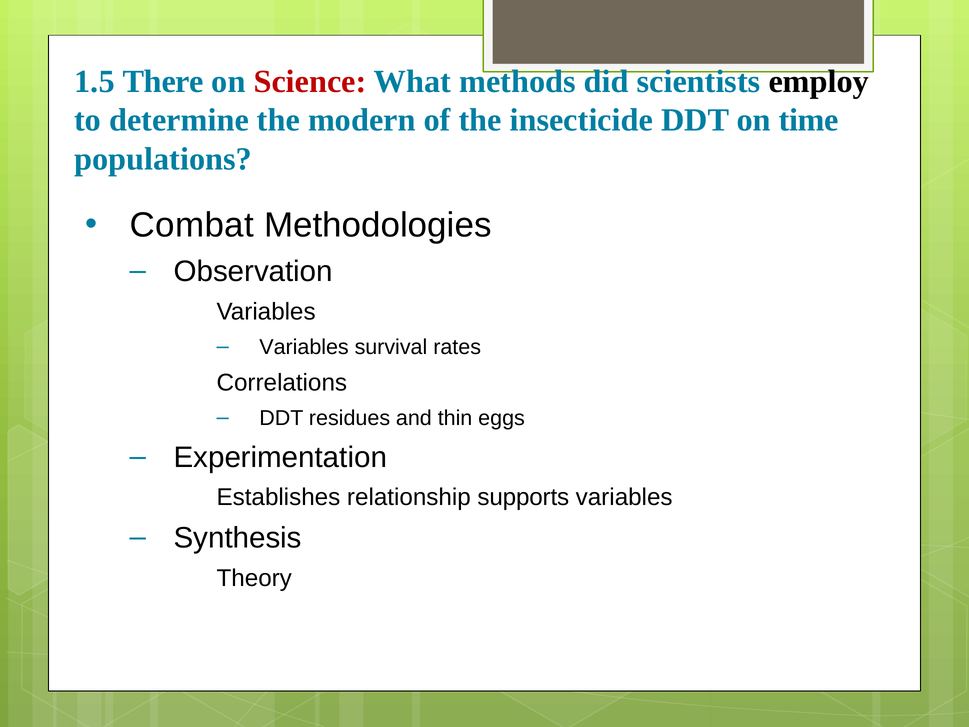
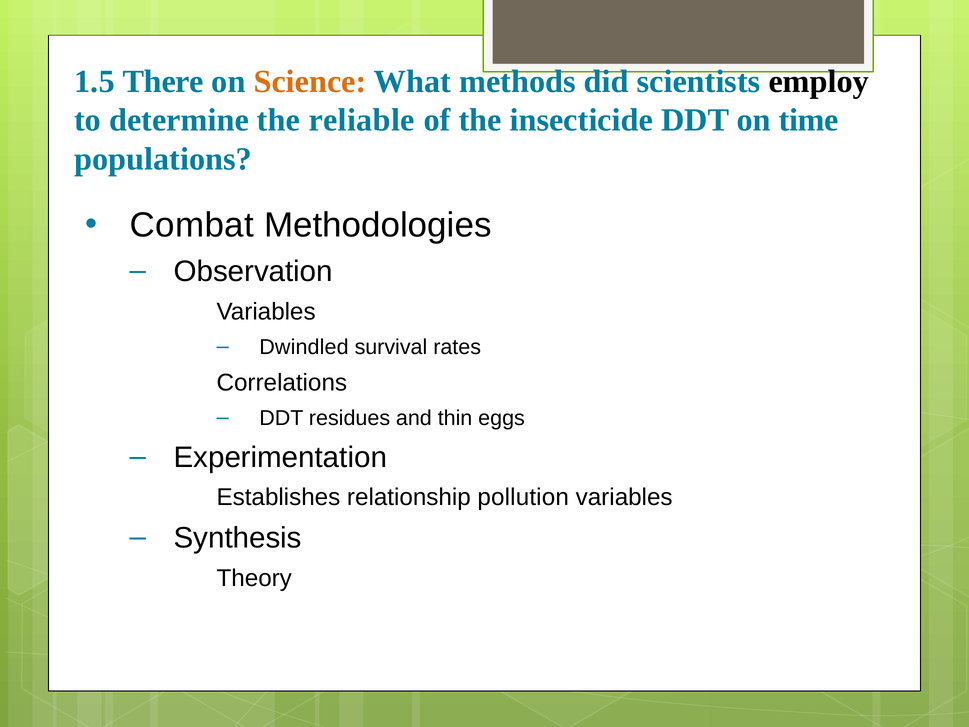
Science colour: red -> orange
modern: modern -> reliable
Variables at (304, 347): Variables -> Dwindled
supports: supports -> pollution
